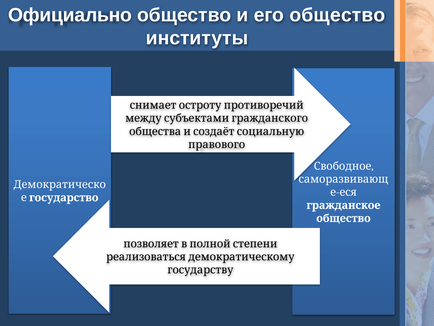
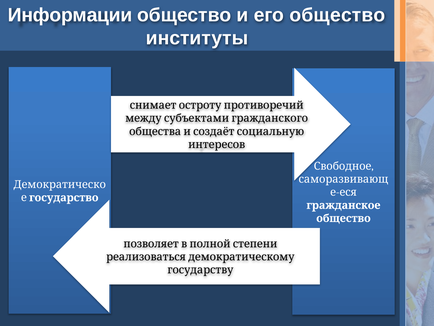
Официально: Официально -> Информации
правового: правового -> интересов
